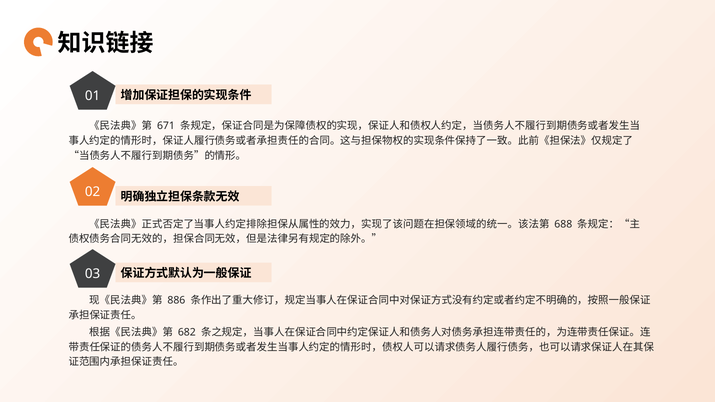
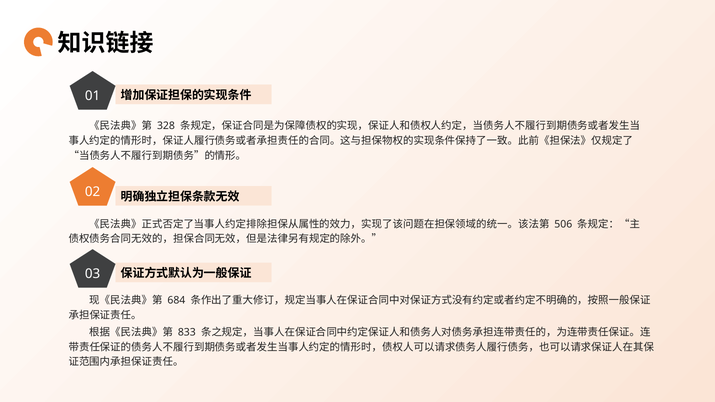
671: 671 -> 328
688: 688 -> 506
886: 886 -> 684
682: 682 -> 833
